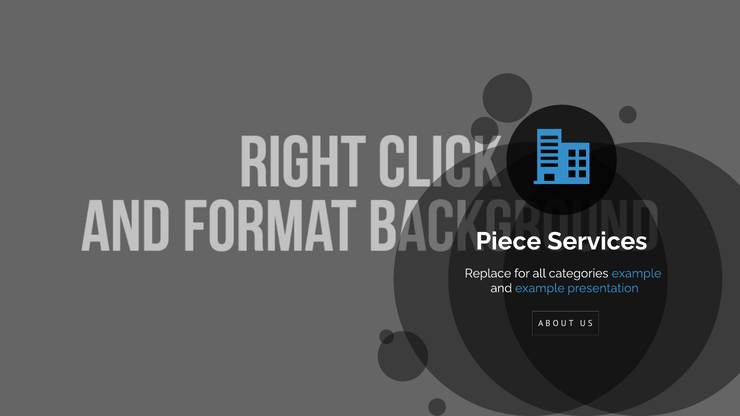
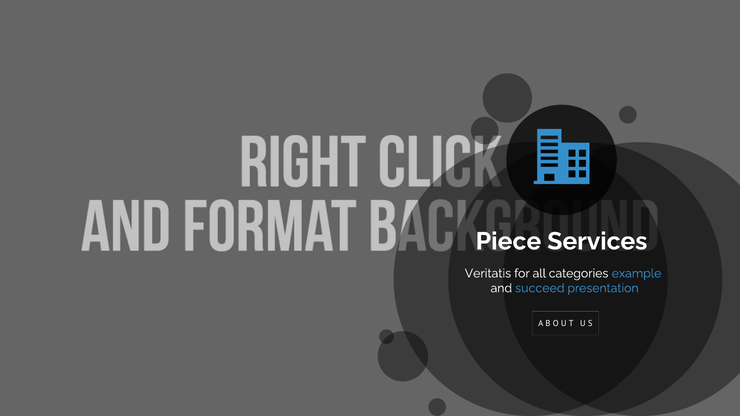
Replace: Replace -> Veritatis
and example: example -> succeed
